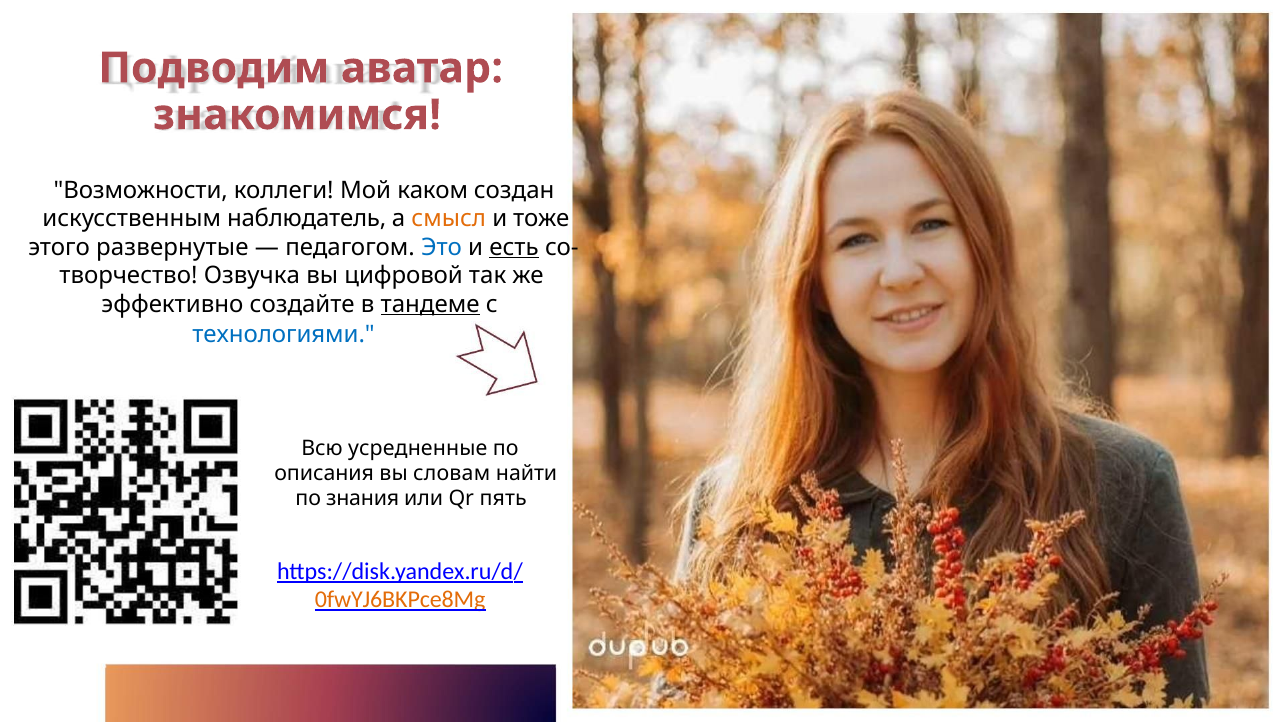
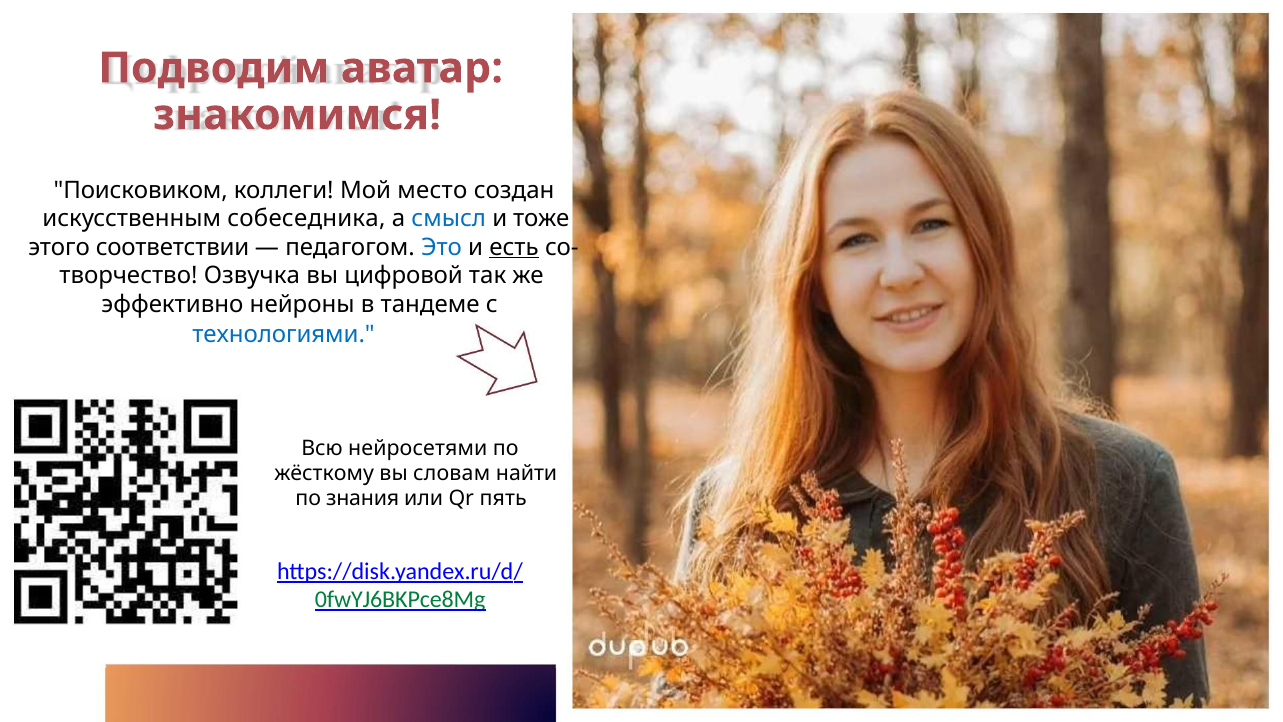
Возможности: Возможности -> Поисковиком
каком: каком -> место
наблюдатель: наблюдатель -> собеседника
смысл colour: orange -> blue
развернутые: развернутые -> соответствии
создайте: создайте -> нейроны
тандеме underline: present -> none
усредненные: усредненные -> нейросетями
описания: описания -> жёсткому
0fwYJ6BKPce8Mg colour: orange -> green
